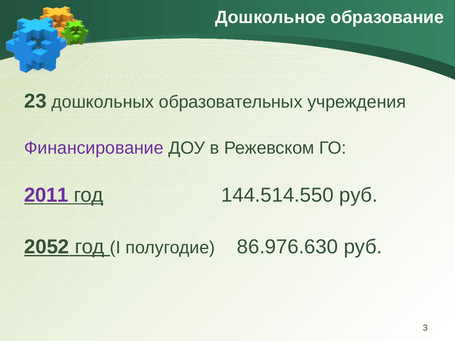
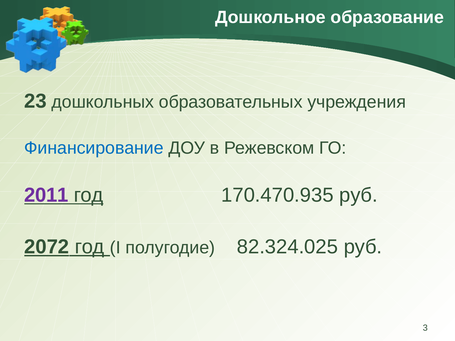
Финансирование colour: purple -> blue
144.514.550: 144.514.550 -> 170.470.935
2052: 2052 -> 2072
86.976.630: 86.976.630 -> 82.324.025
